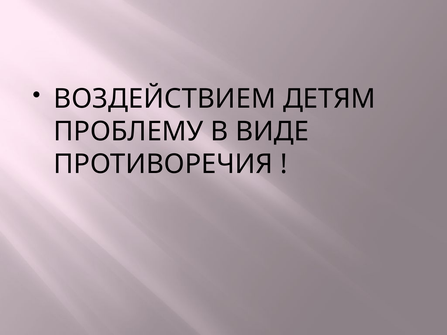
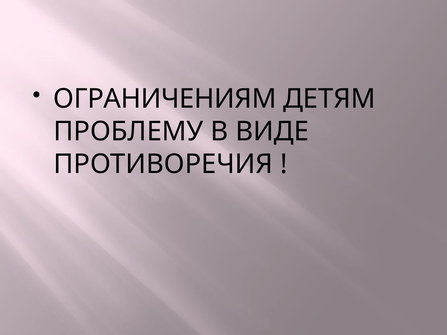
ВОЗДЕЙСТВИЕМ: ВОЗДЕЙСТВИЕМ -> ОГРАНИЧЕНИЯМ
